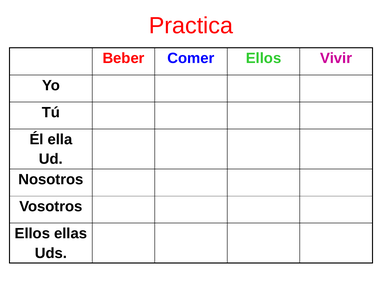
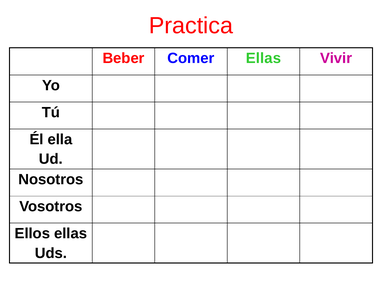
Comer Ellos: Ellos -> Ellas
